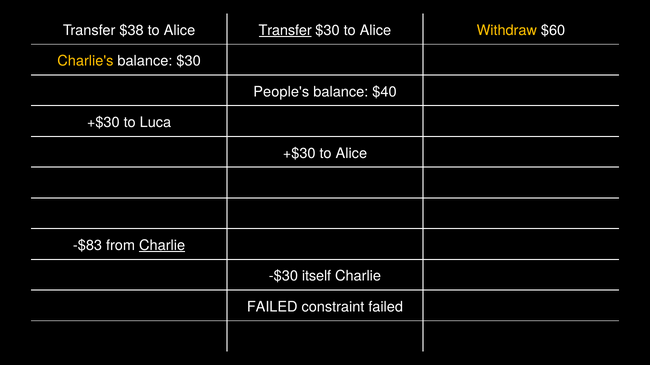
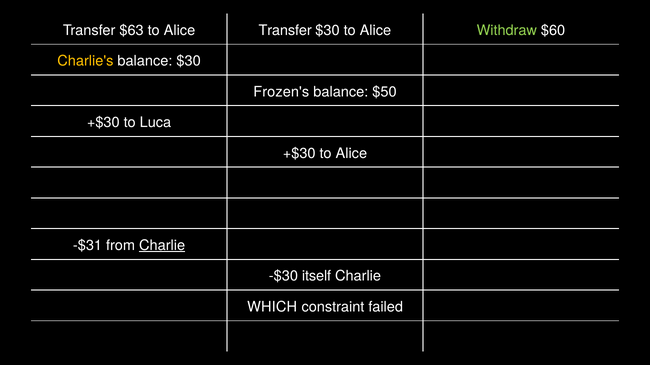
$38: $38 -> $63
Transfer at (285, 30) underline: present -> none
Withdraw colour: yellow -> light green
People's: People's -> Frozen's
$40: $40 -> $50
-$83: -$83 -> -$31
FAILED at (272, 307): FAILED -> WHICH
